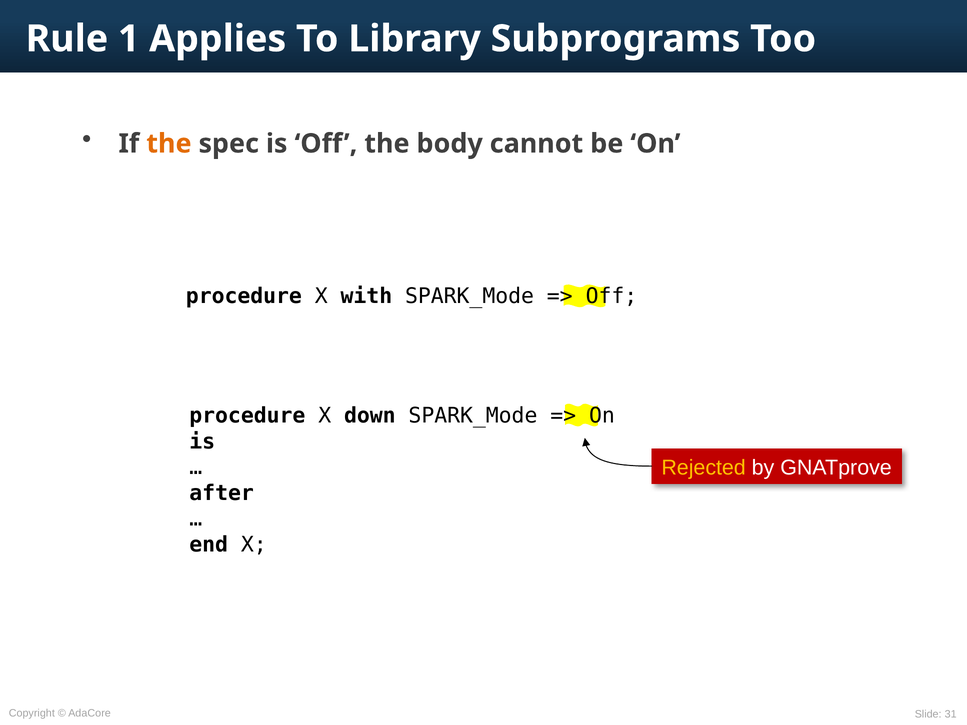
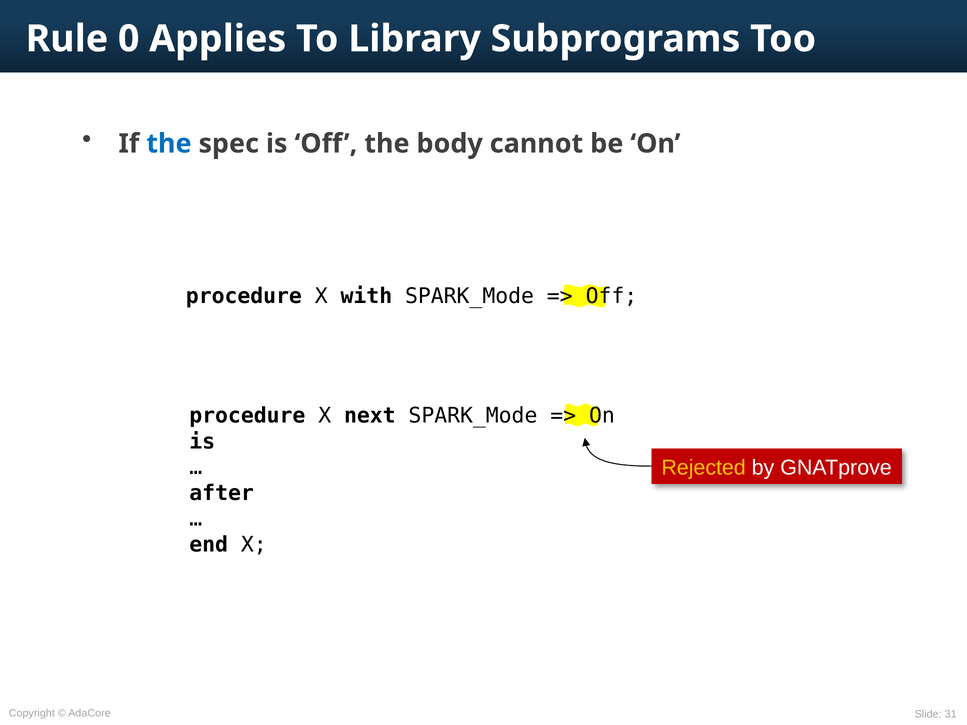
1: 1 -> 0
the at (169, 144) colour: orange -> blue
down: down -> next
